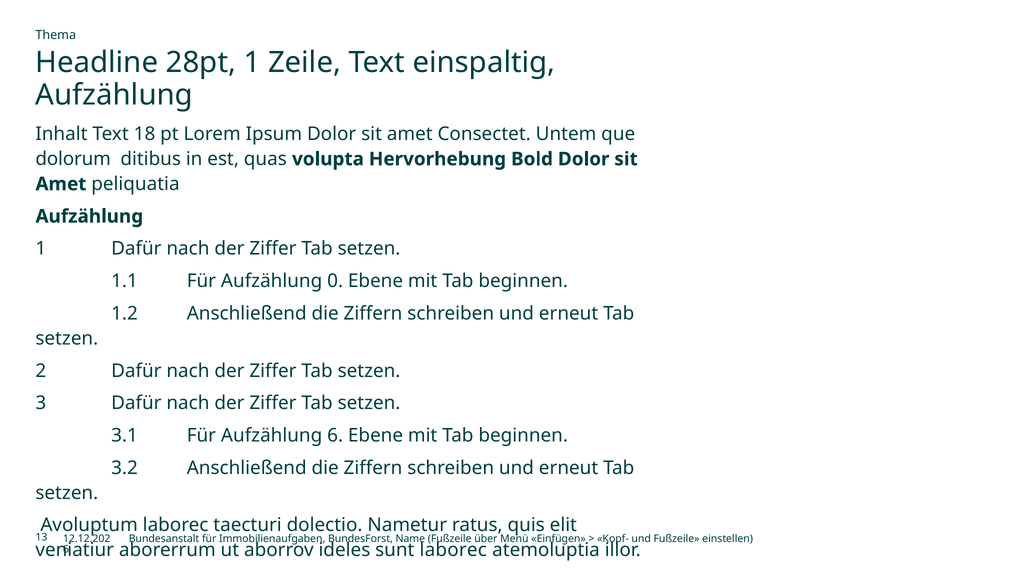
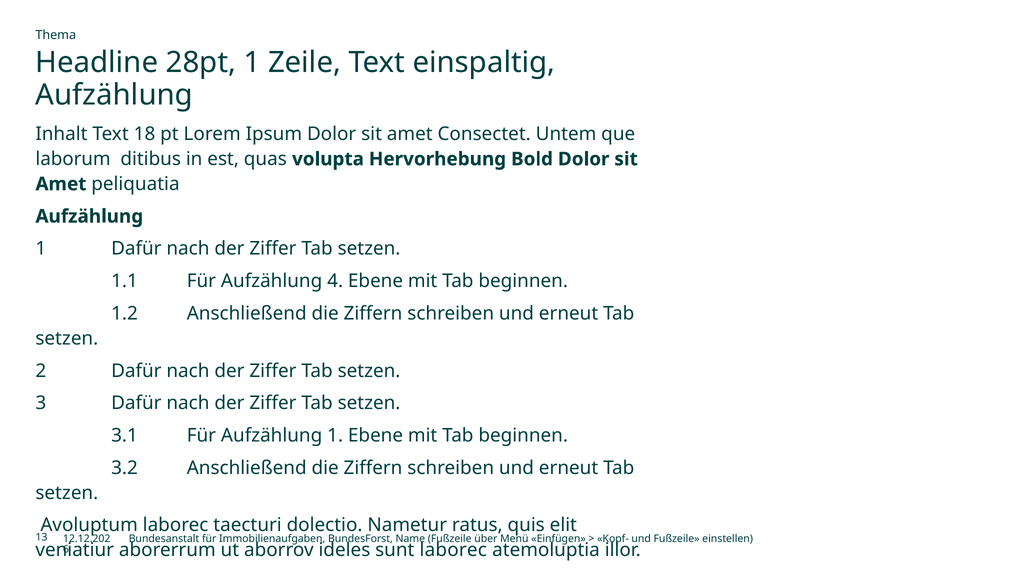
dolorum: dolorum -> laborum
0: 0 -> 4
Für Aufzählung 6: 6 -> 1
